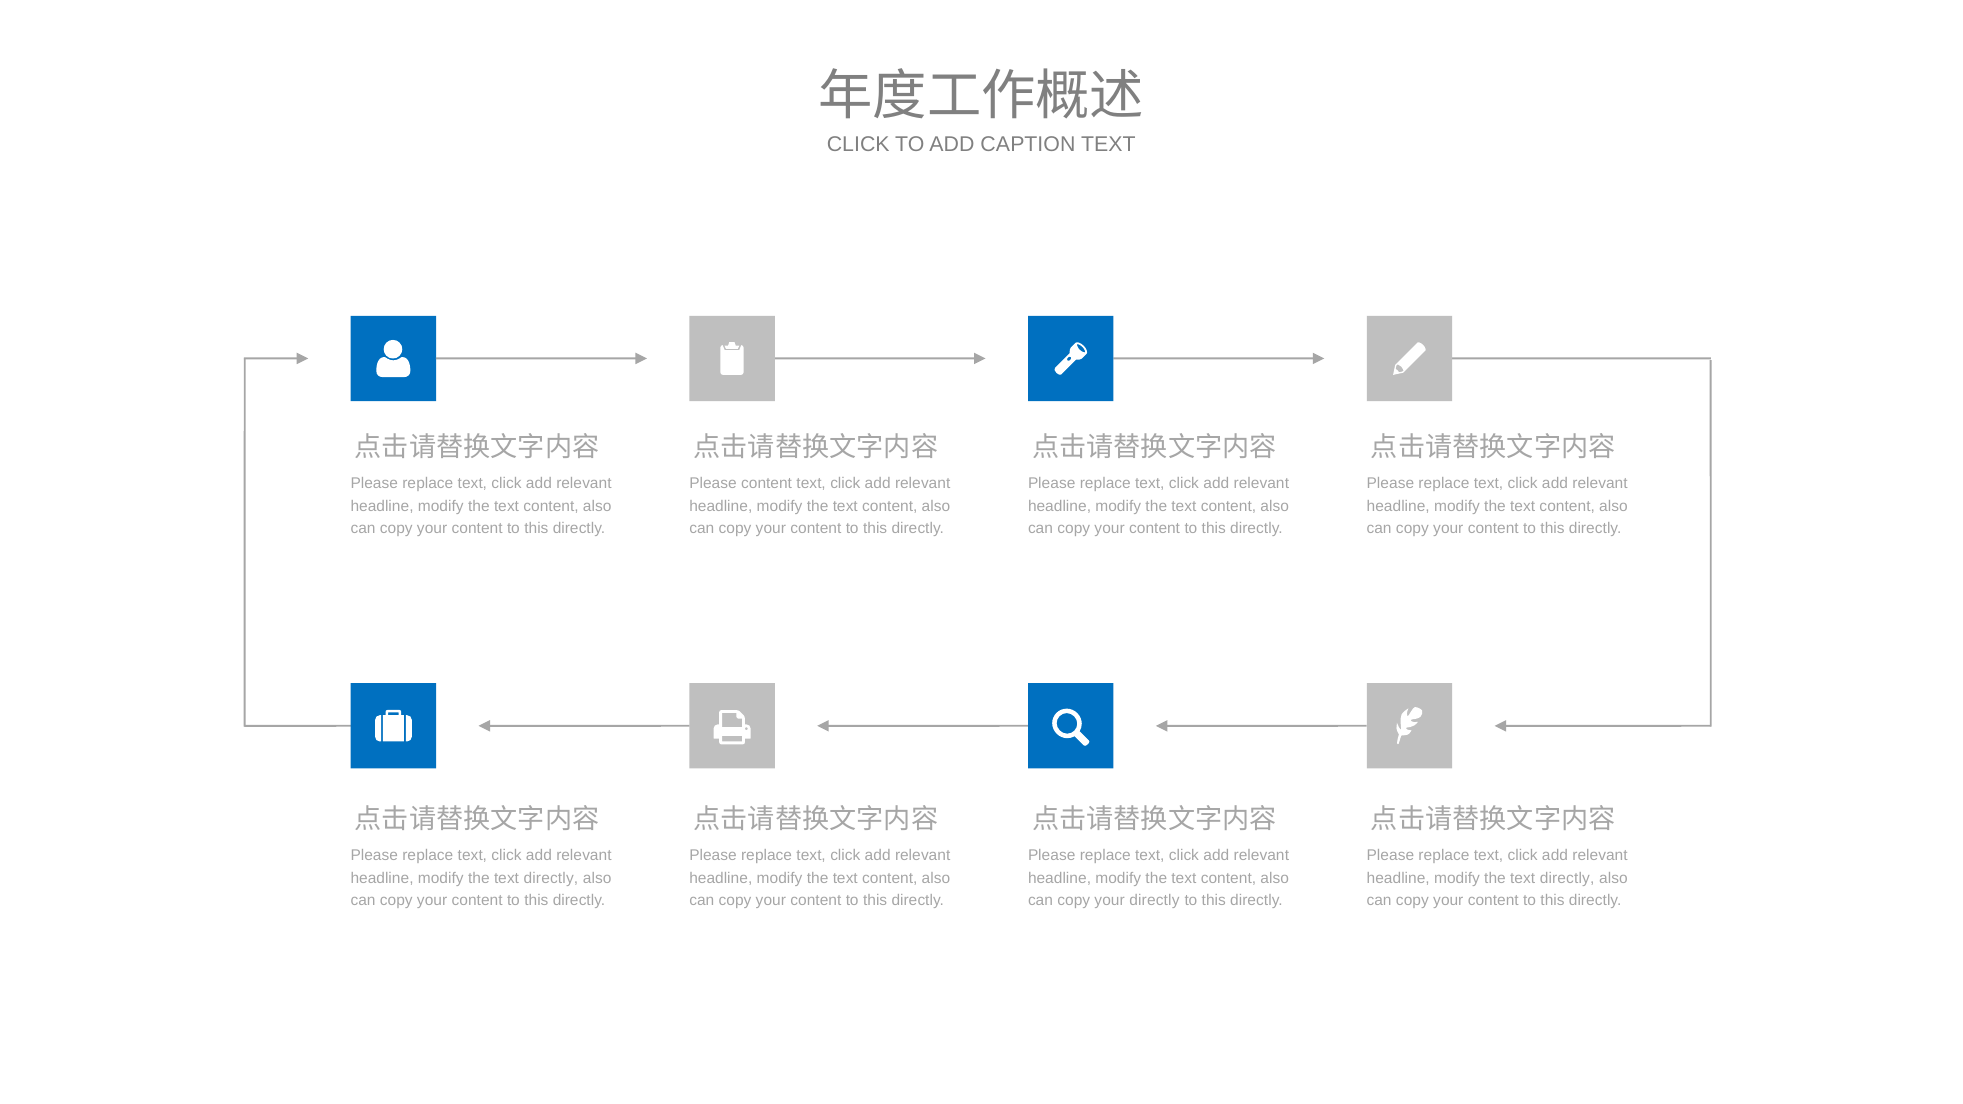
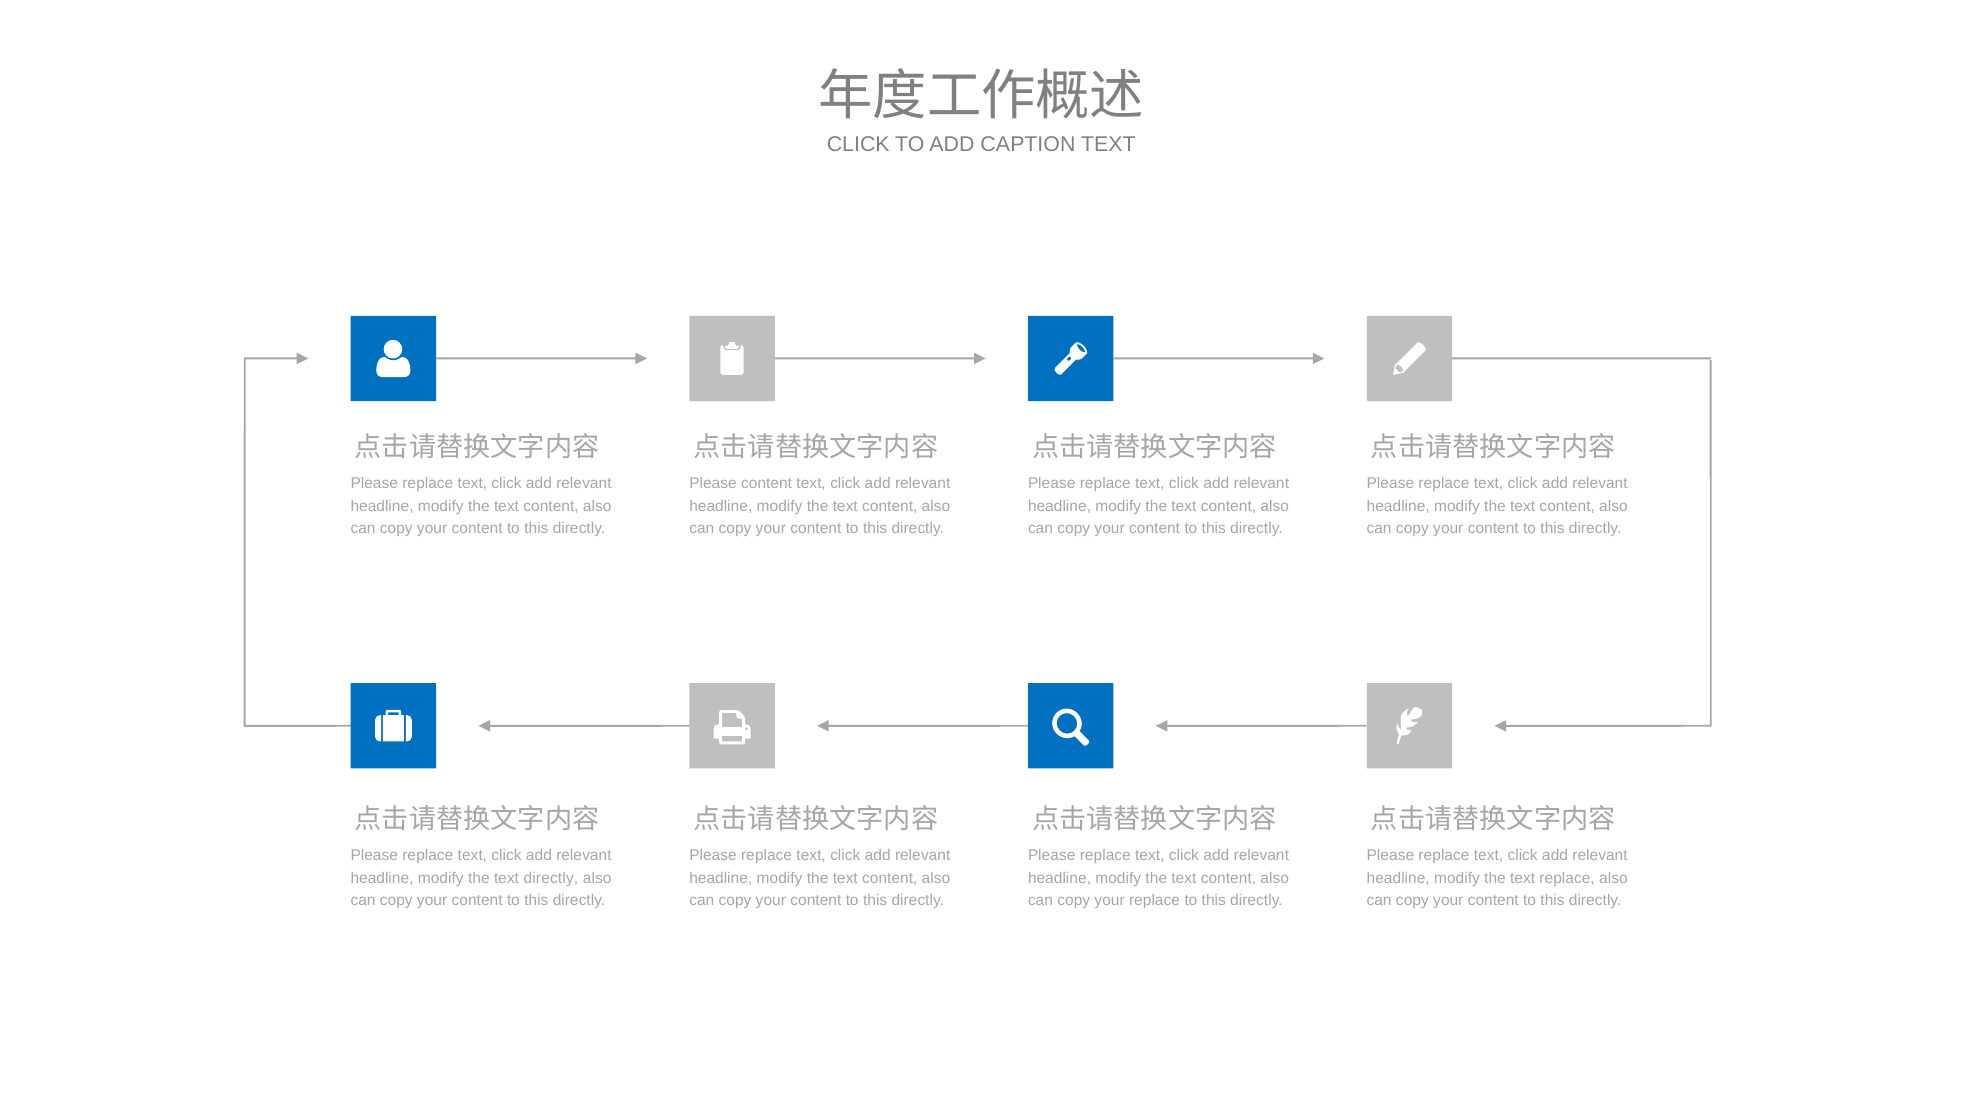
directly at (1567, 878): directly -> replace
your directly: directly -> replace
